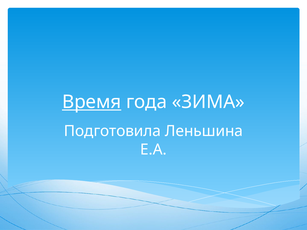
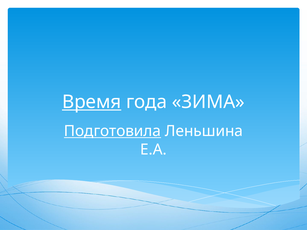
Подготовила underline: none -> present
